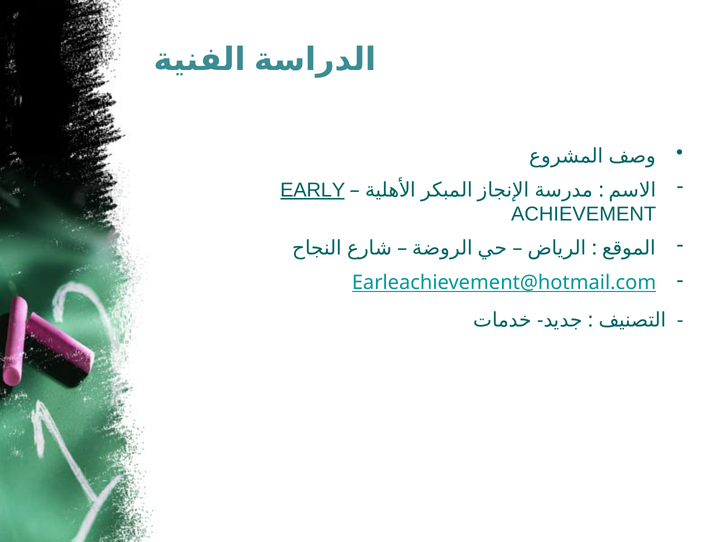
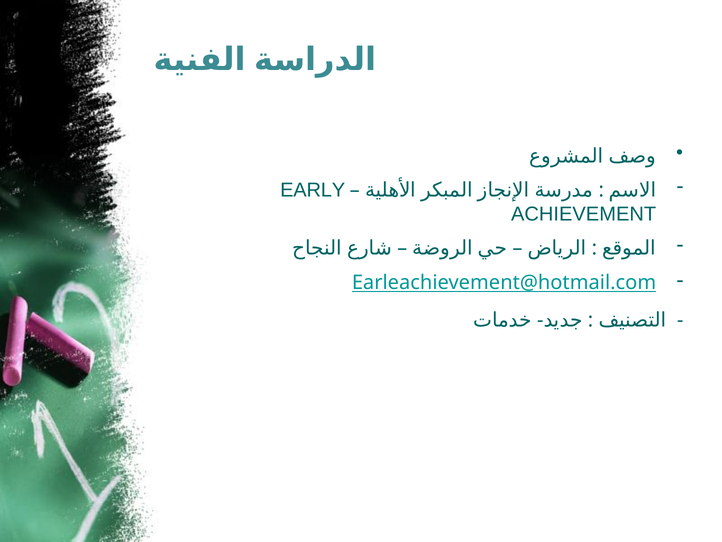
EARLY underline: present -> none
